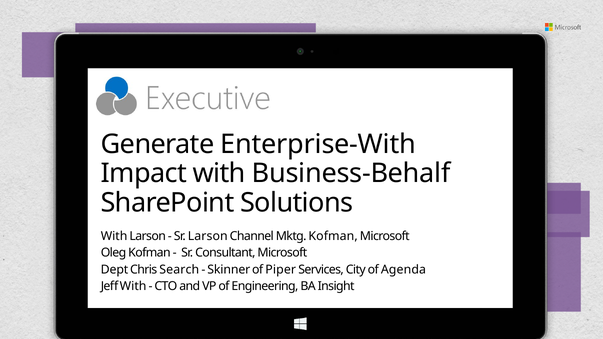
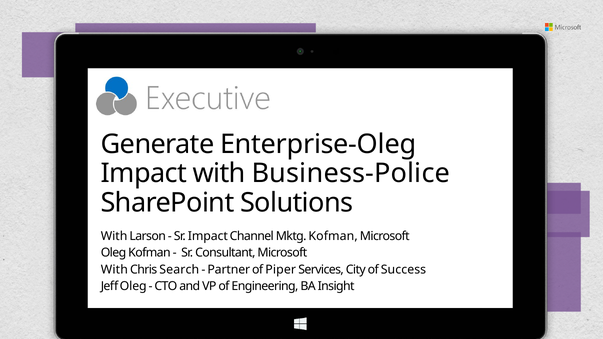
Enterprise-With: Enterprise-With -> Enterprise-Oleg
Business-Behalf: Business-Behalf -> Business-Police
Sr Larson: Larson -> Impact
Dept at (114, 270): Dept -> With
Skinner: Skinner -> Partner
Agenda: Agenda -> Success
Jeff With: With -> Oleg
